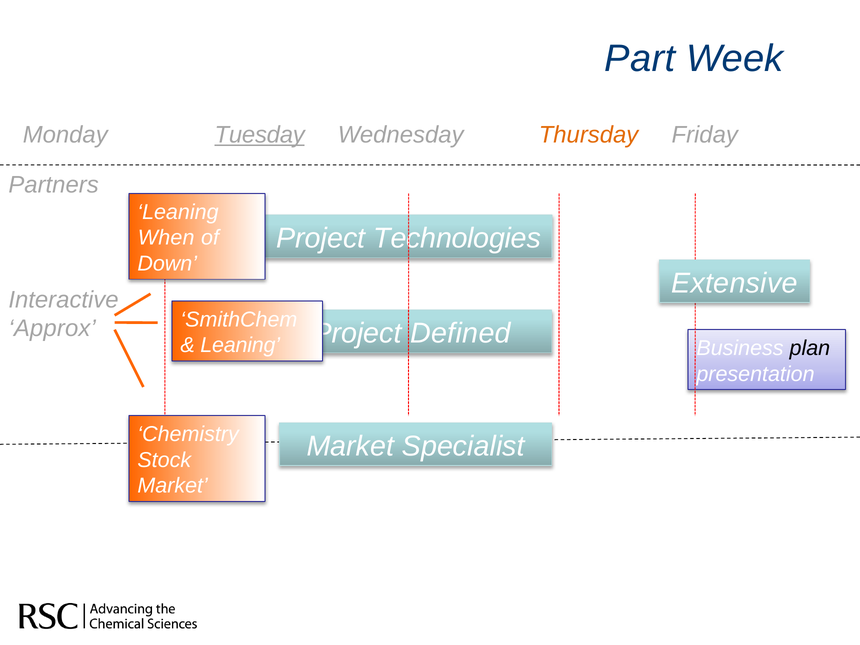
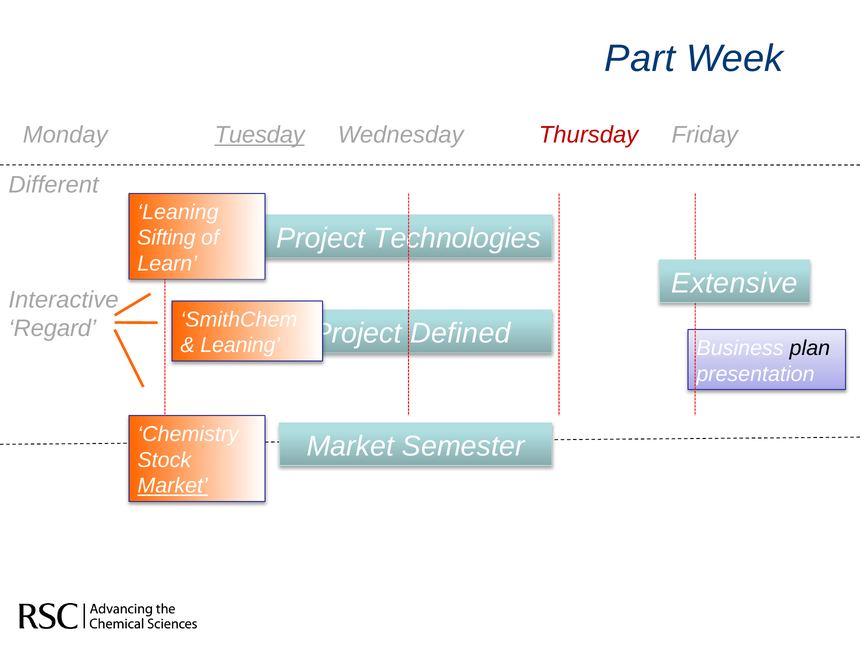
Thursday colour: orange -> red
Partners: Partners -> Different
When: When -> Sifting
Down: Down -> Learn
Approx: Approx -> Regard
Specialist: Specialist -> Semester
Market at (173, 486) underline: none -> present
